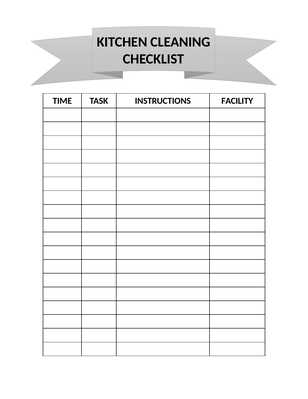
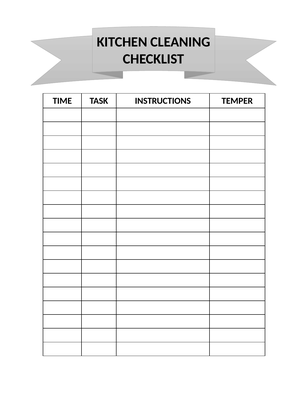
FACILITY: FACILITY -> TEMPER
